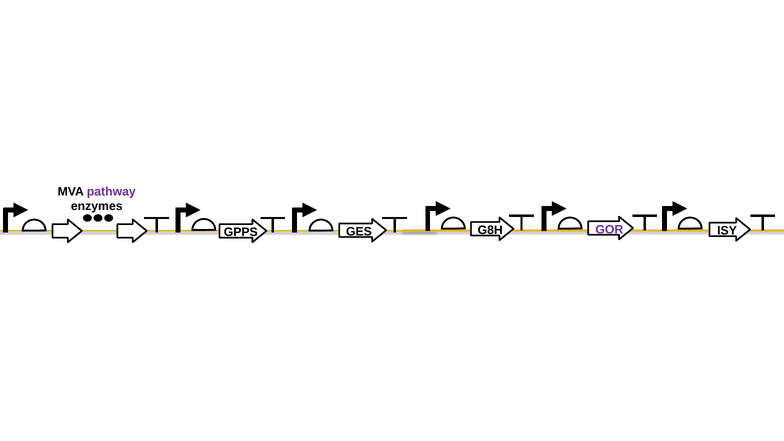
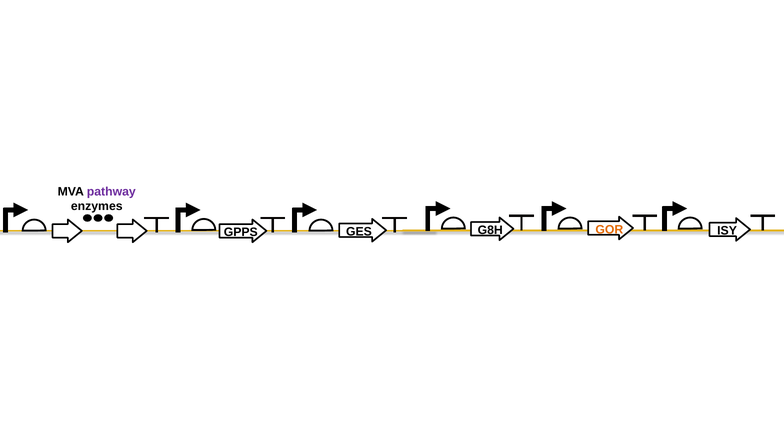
GOR colour: purple -> orange
